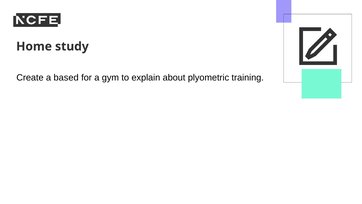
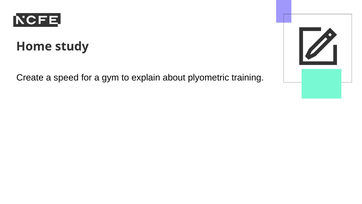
based: based -> speed
